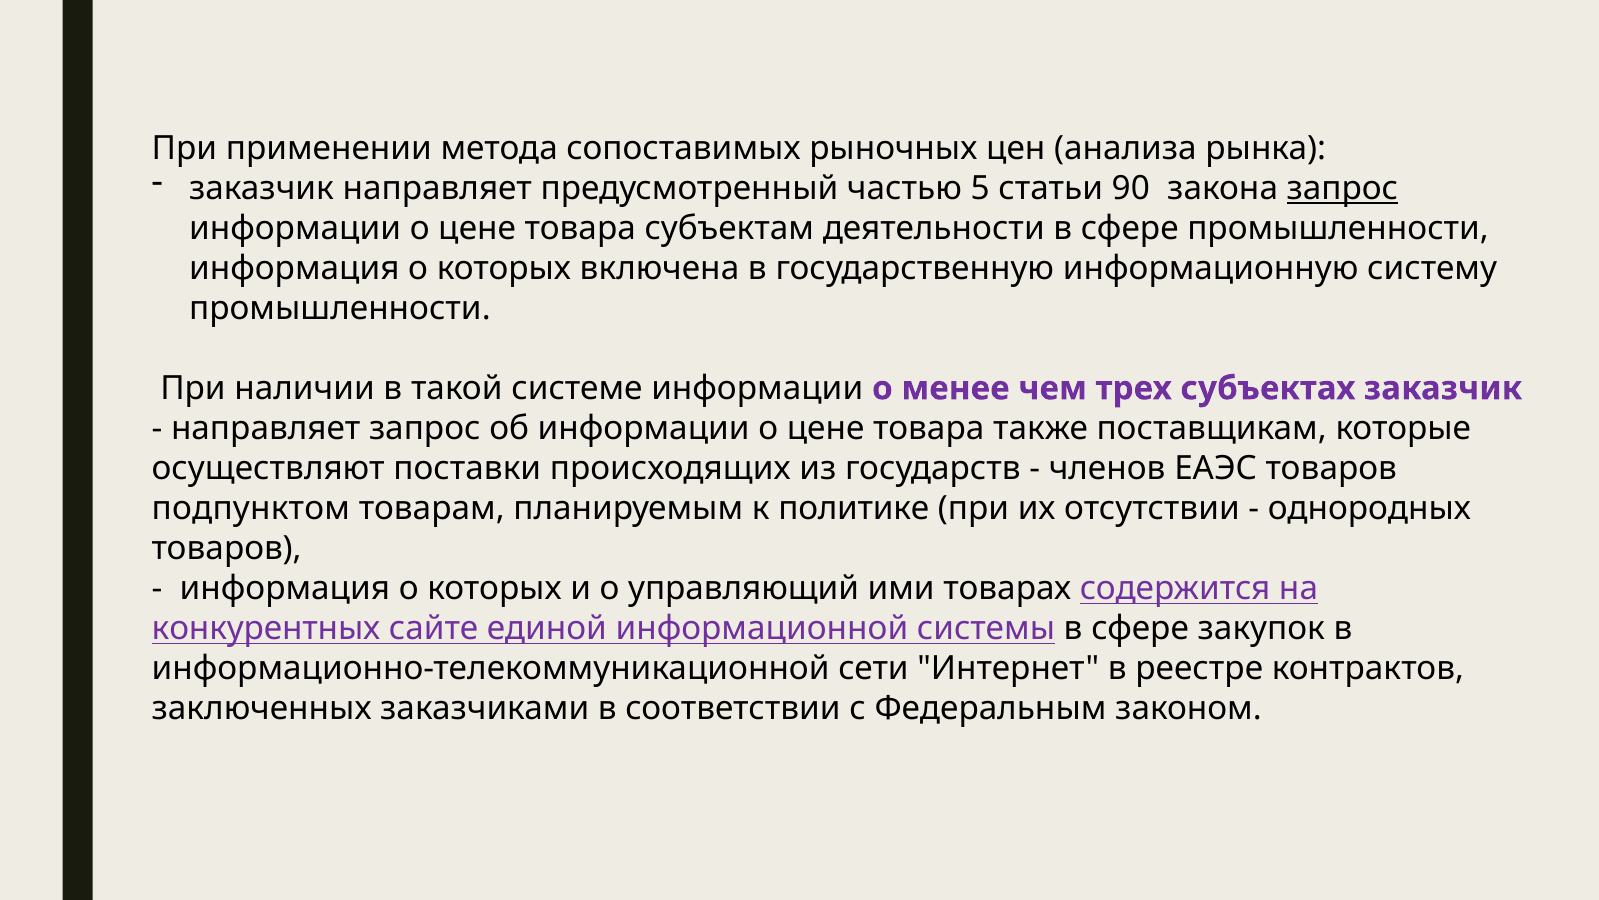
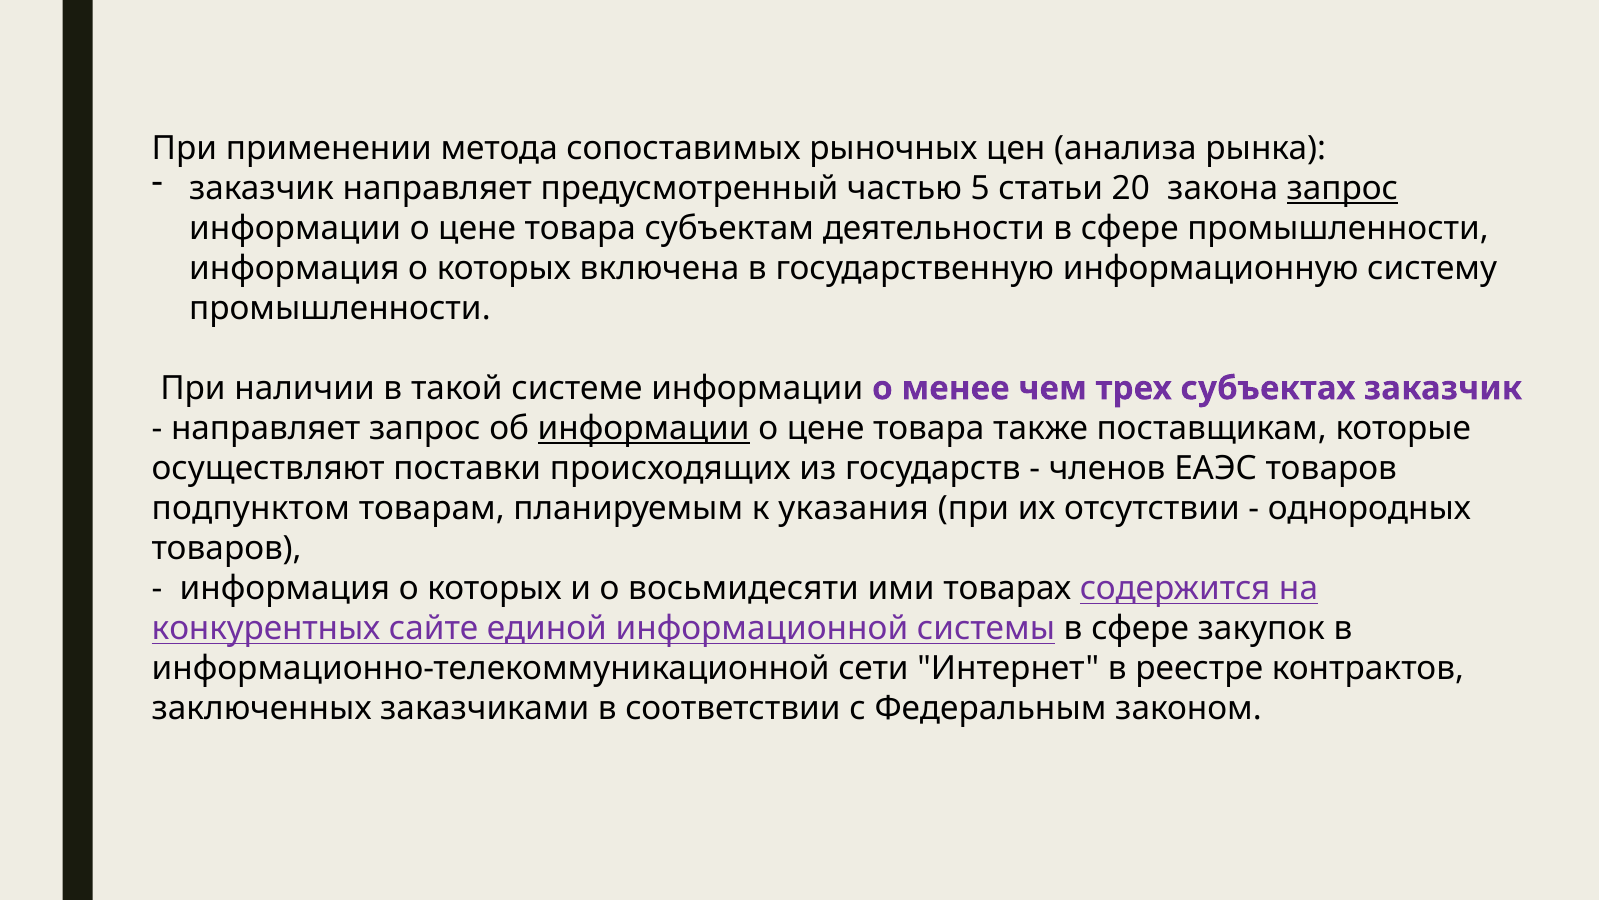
90: 90 -> 20
информации at (644, 428) underline: none -> present
политике: политике -> указания
управляющий: управляющий -> восьмидесяти
